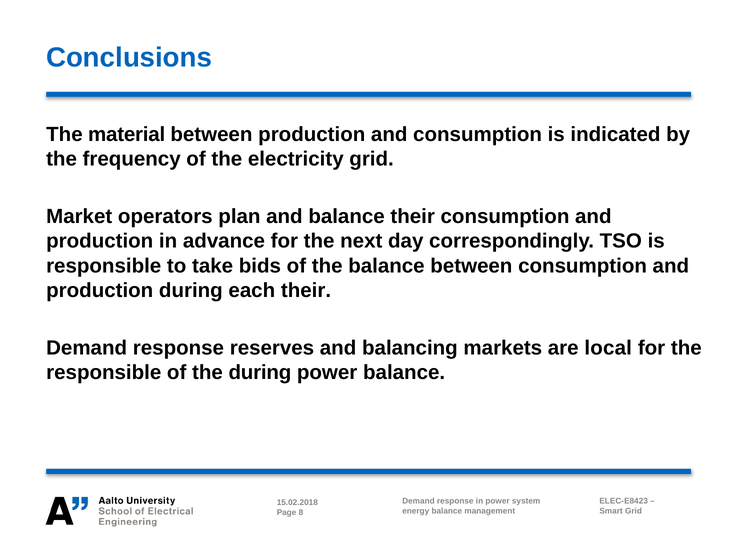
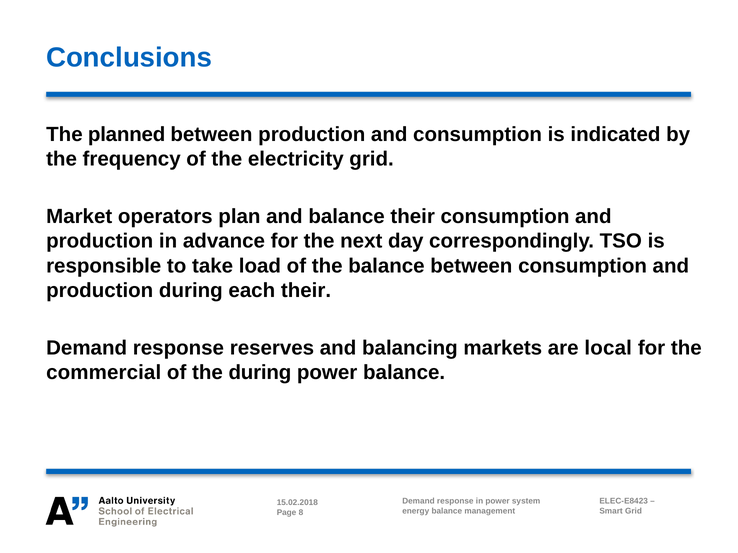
material: material -> planned
bids: bids -> load
responsible at (104, 373): responsible -> commercial
